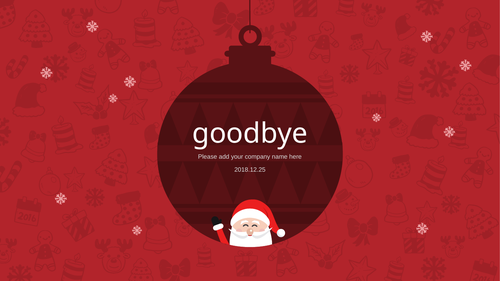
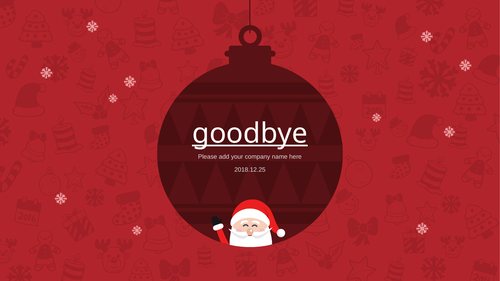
goodbye underline: none -> present
